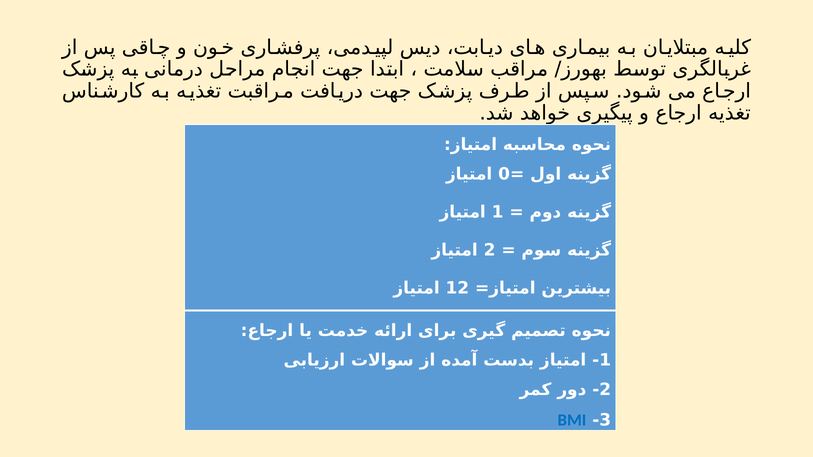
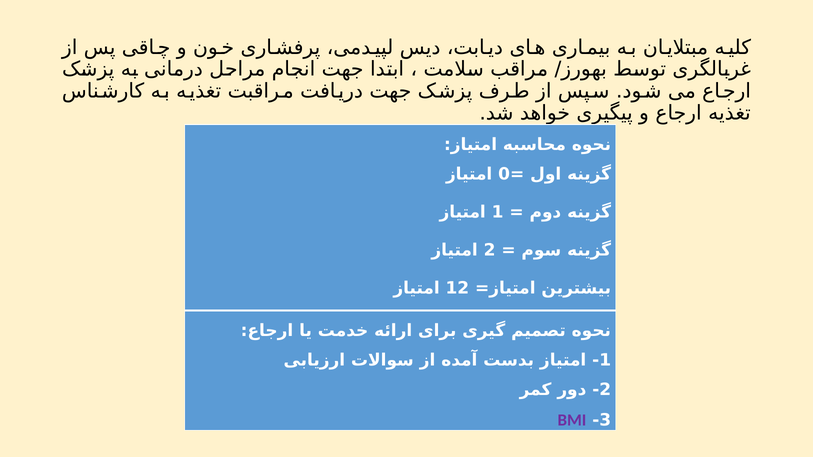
BMI colour: blue -> purple
